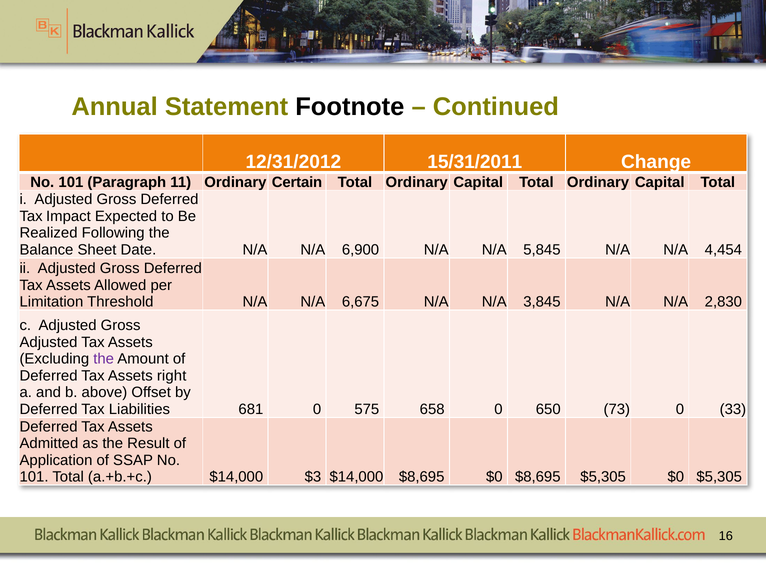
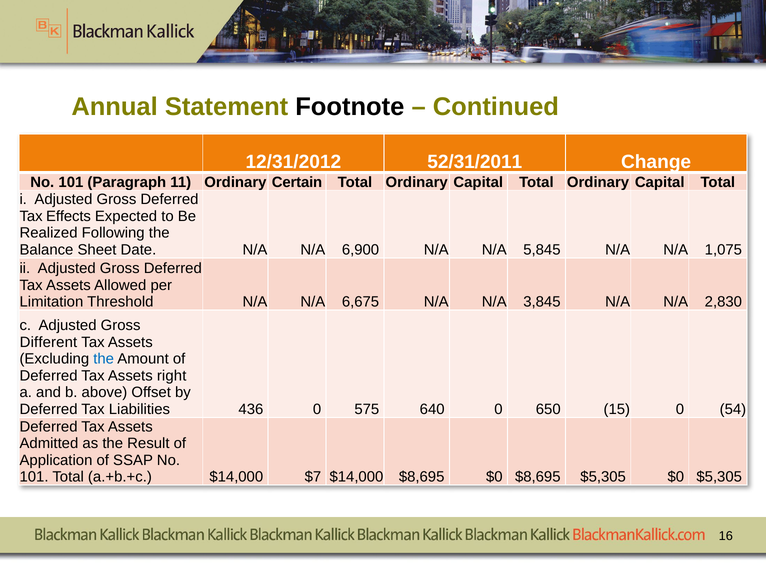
15/31/2011: 15/31/2011 -> 52/31/2011
Impact: Impact -> Effects
4,454: 4,454 -> 1,075
Adjusted at (49, 342): Adjusted -> Different
the at (104, 359) colour: purple -> blue
681: 681 -> 436
658: 658 -> 640
73: 73 -> 15
33: 33 -> 54
$3: $3 -> $7
